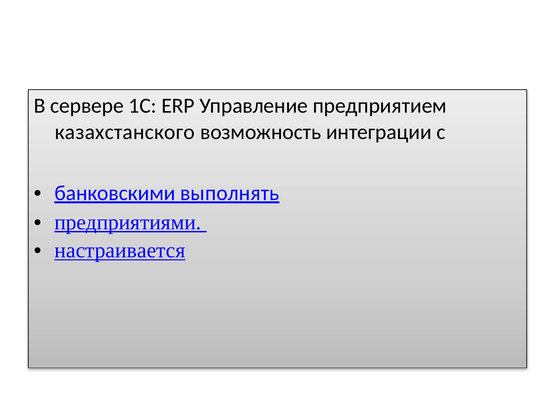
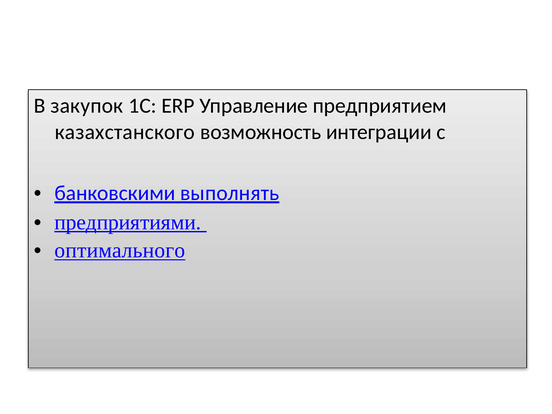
сервере: сервере -> закупок
настраивается: настраивается -> оптимального
